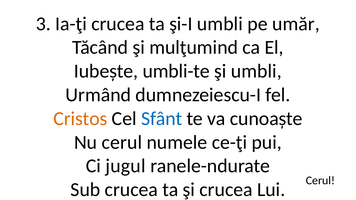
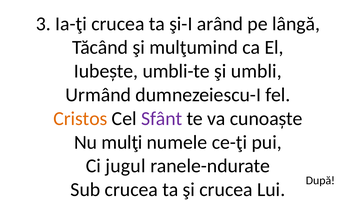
şi-I umbli: umbli -> arând
umăr: umăr -> lângă
Sfânt colour: blue -> purple
Nu cerul: cerul -> mulţi
Cerul at (320, 181): Cerul -> După
